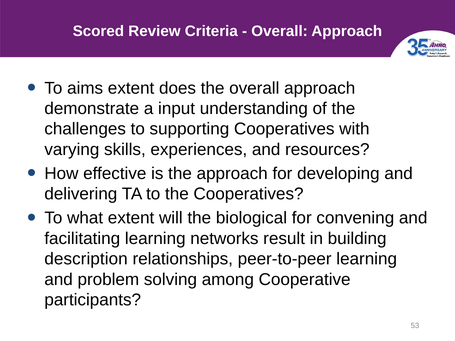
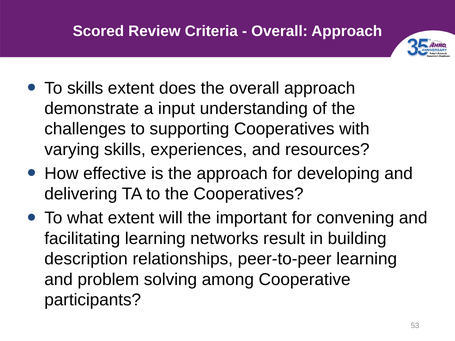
To aims: aims -> skills
biological: biological -> important
